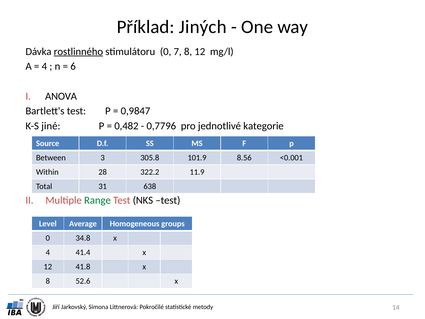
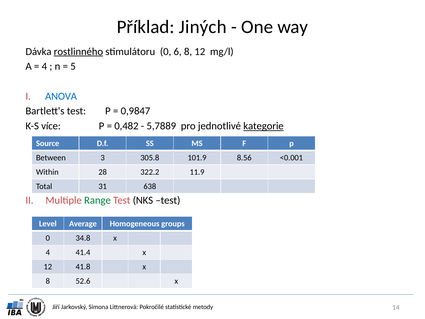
7: 7 -> 6
6: 6 -> 5
ANOVA colour: black -> blue
jiné: jiné -> více
0,7796: 0,7796 -> 5,7889
kategorie underline: none -> present
